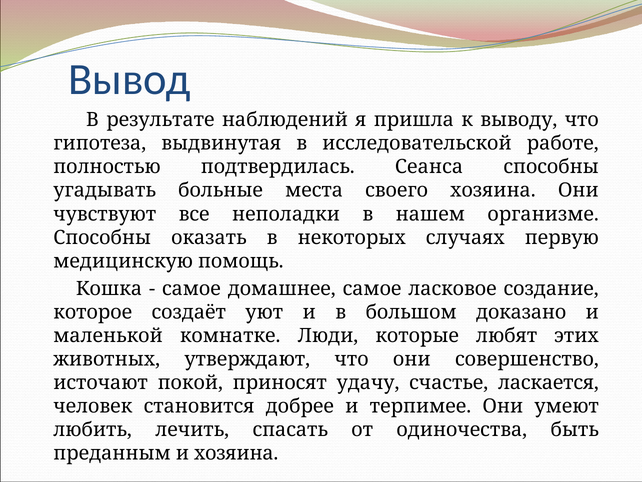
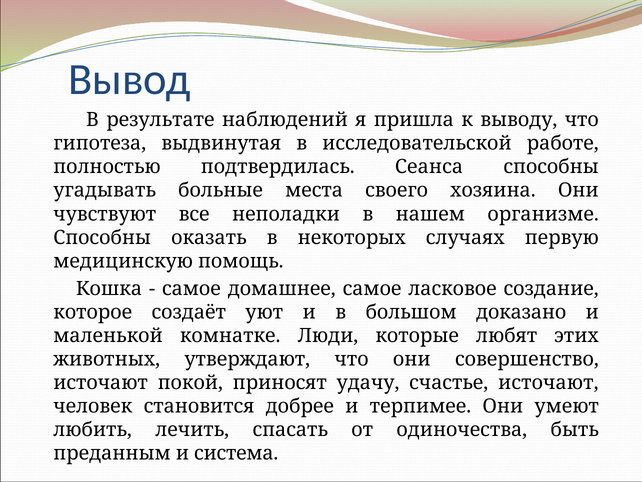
счастье ласкается: ласкается -> источают
и хозяина: хозяина -> система
